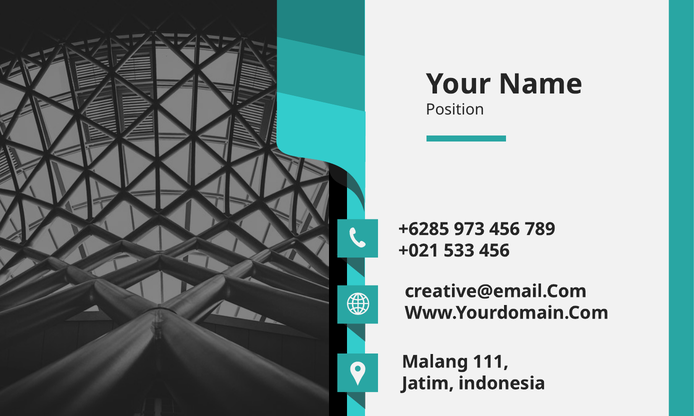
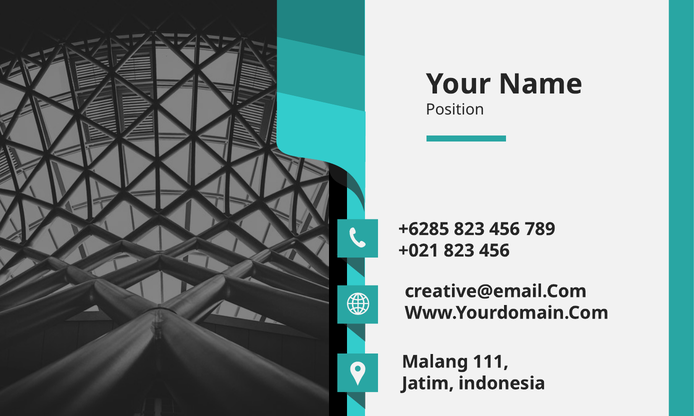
+6285 973: 973 -> 823
+021 533: 533 -> 823
